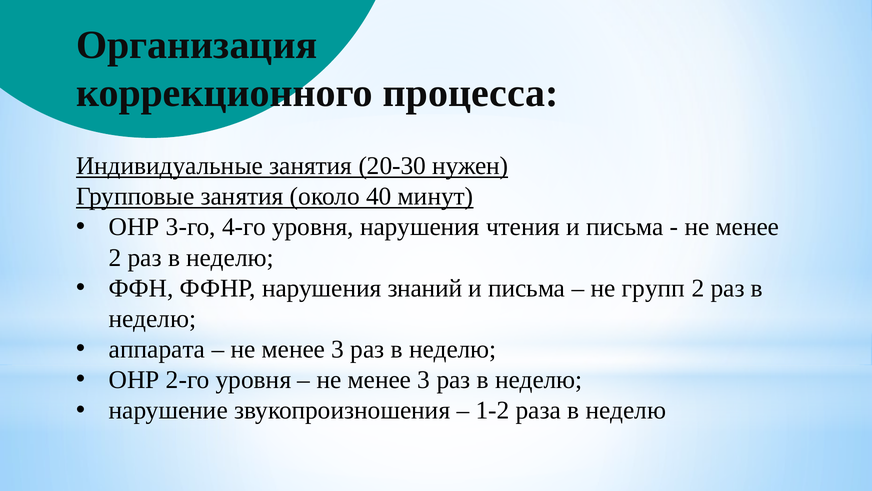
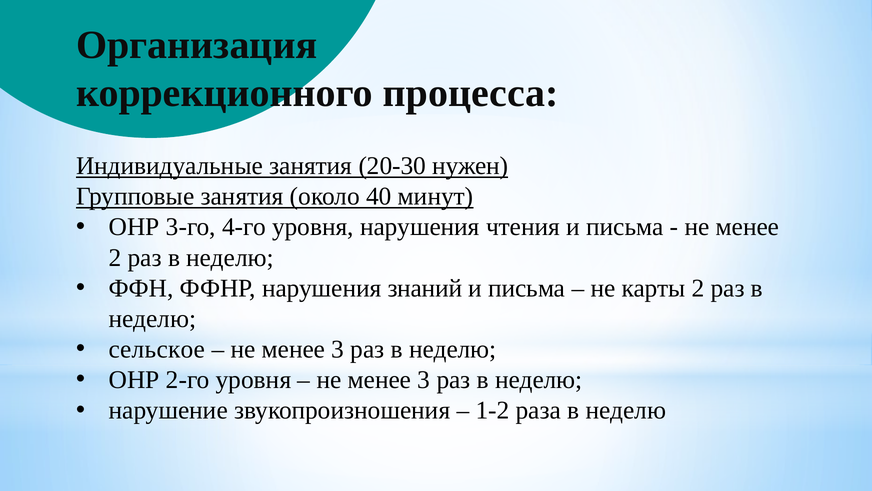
групп: групп -> карты
аппарата: аппарата -> сельское
